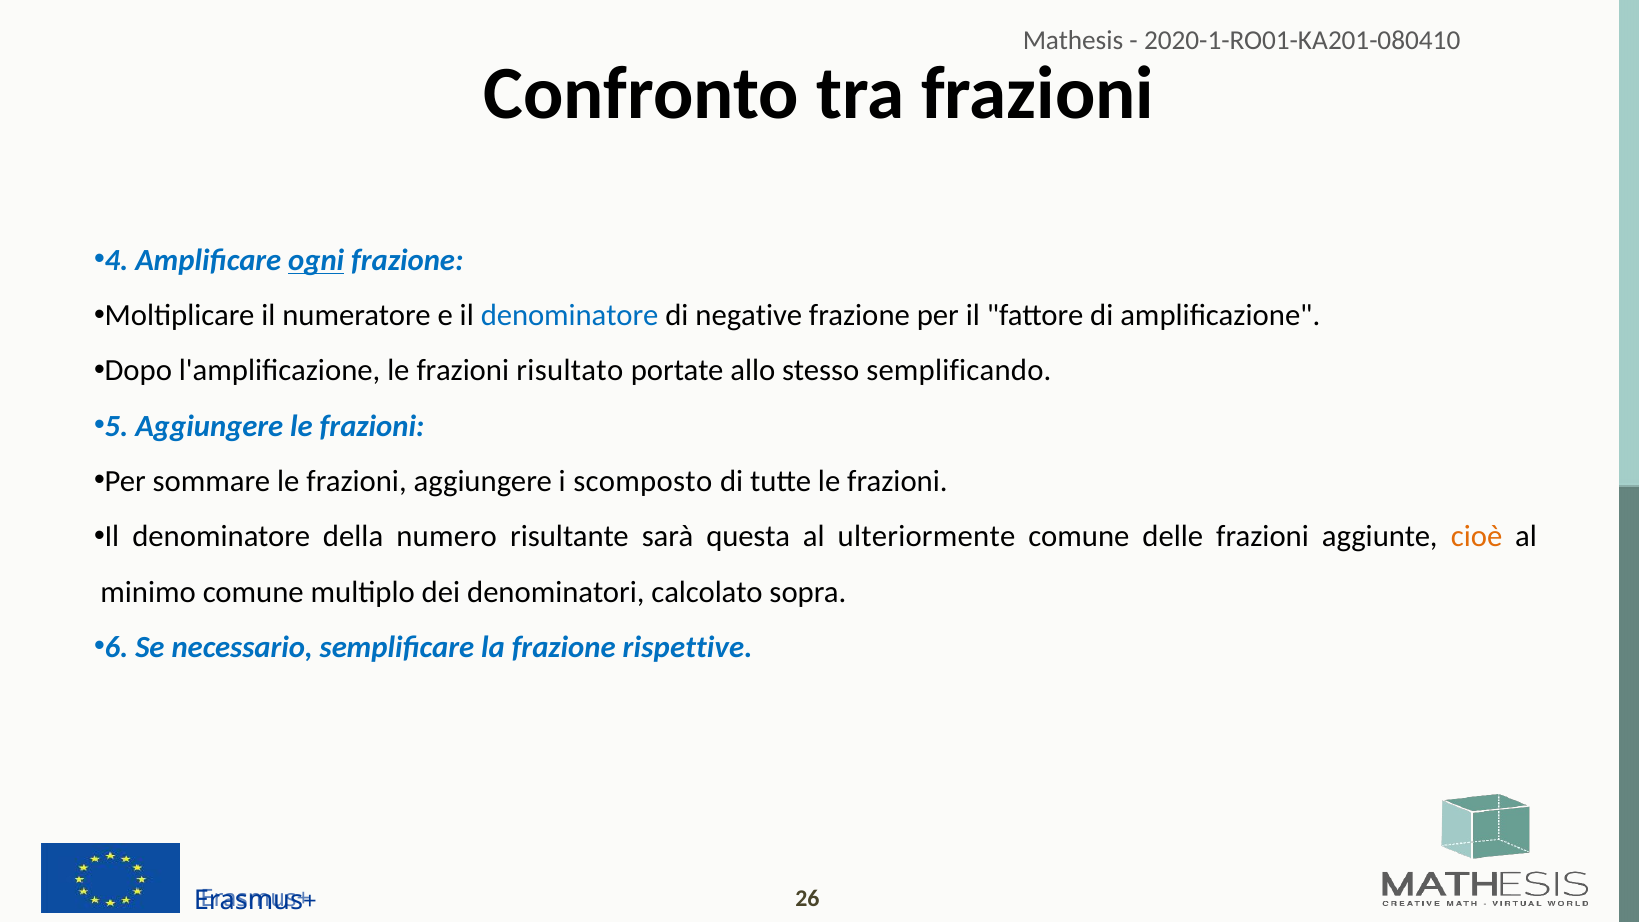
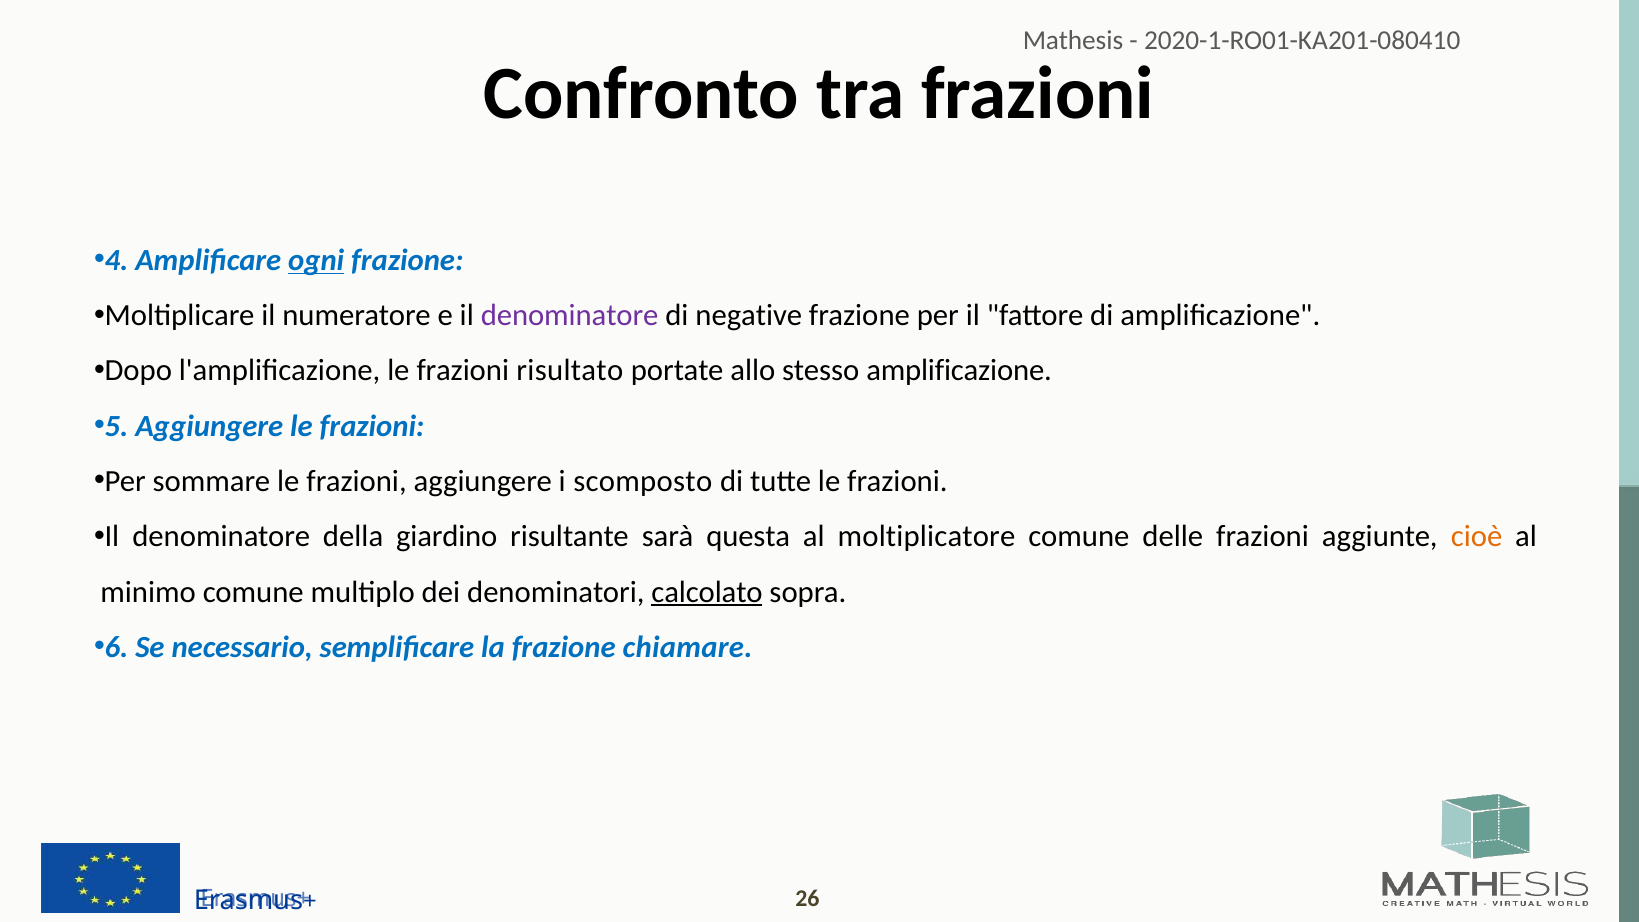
denominatore at (570, 316) colour: blue -> purple
stesso semplificando: semplificando -> amplificazione
numero: numero -> giardino
ulteriormente: ulteriormente -> moltiplicatore
calcolato underline: none -> present
rispettive: rispettive -> chiamare
